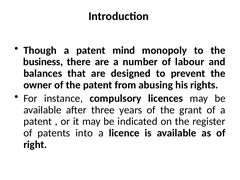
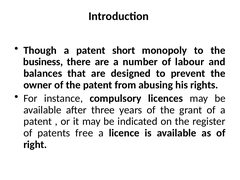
mind: mind -> short
into: into -> free
